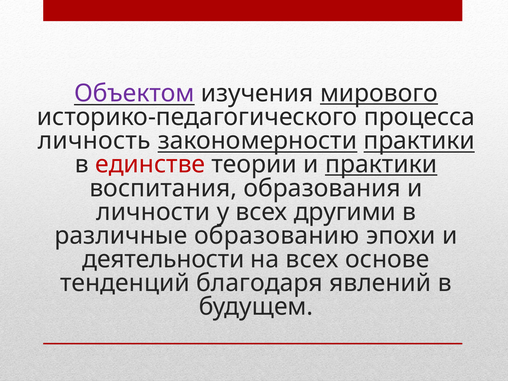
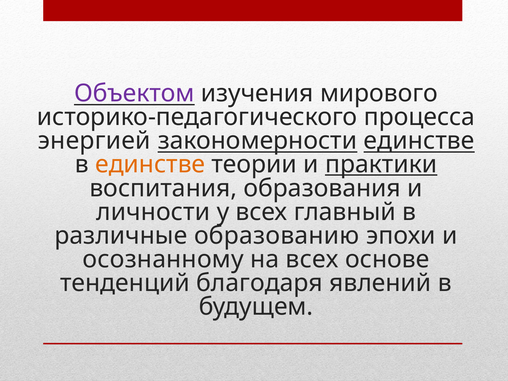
мирового underline: present -> none
личность: личность -> энергией
закономерности практики: практики -> единстве
единстве at (150, 164) colour: red -> orange
другими: другими -> главный
деятельности: деятельности -> осознанному
